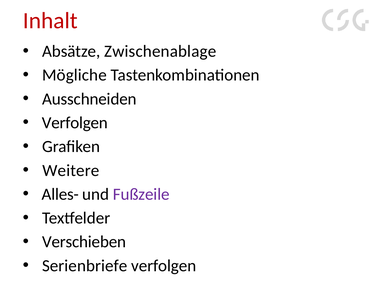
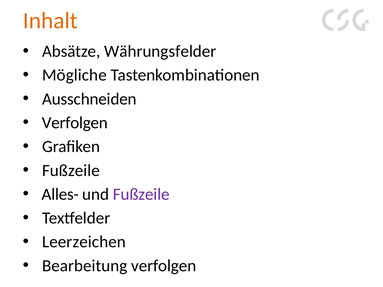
Inhalt colour: red -> orange
Zwischenablage: Zwischenablage -> Währungsfelder
Weitere at (71, 171): Weitere -> Fußzeile
Verschieben: Verschieben -> Leerzeichen
Serienbriefe: Serienbriefe -> Bearbeitung
